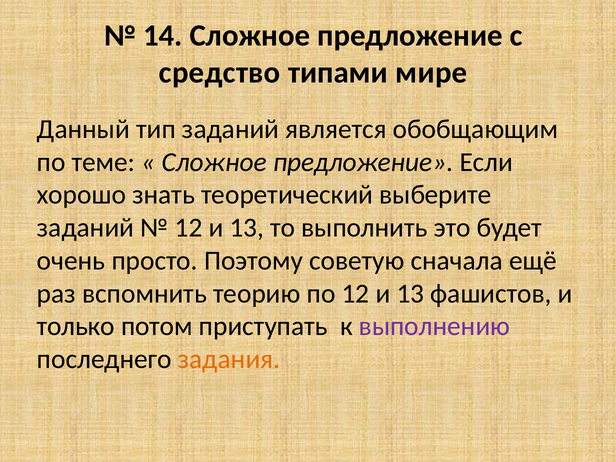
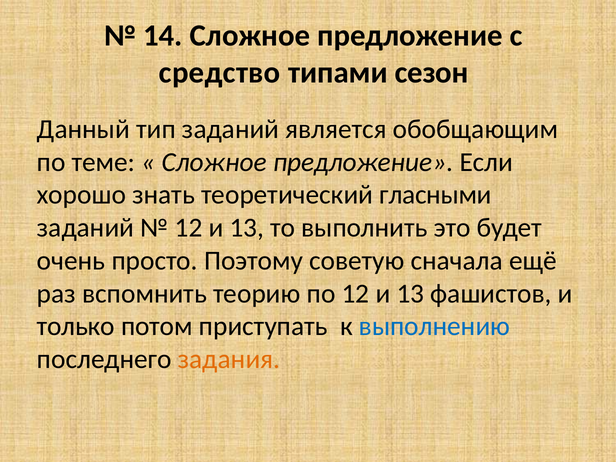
мире: мире -> сезон
выберите: выберите -> гласными
выполнению colour: purple -> blue
